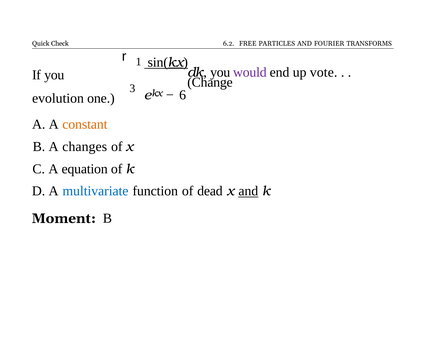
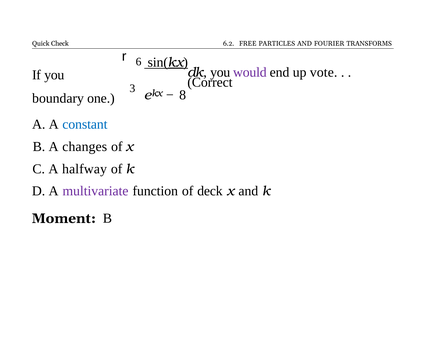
1: 1 -> 6
Change: Change -> Correct
6: 6 -> 8
evolution: evolution -> boundary
constant colour: orange -> blue
equation: equation -> halfway
multivariate colour: blue -> purple
dead: dead -> deck
and at (248, 191) underline: present -> none
